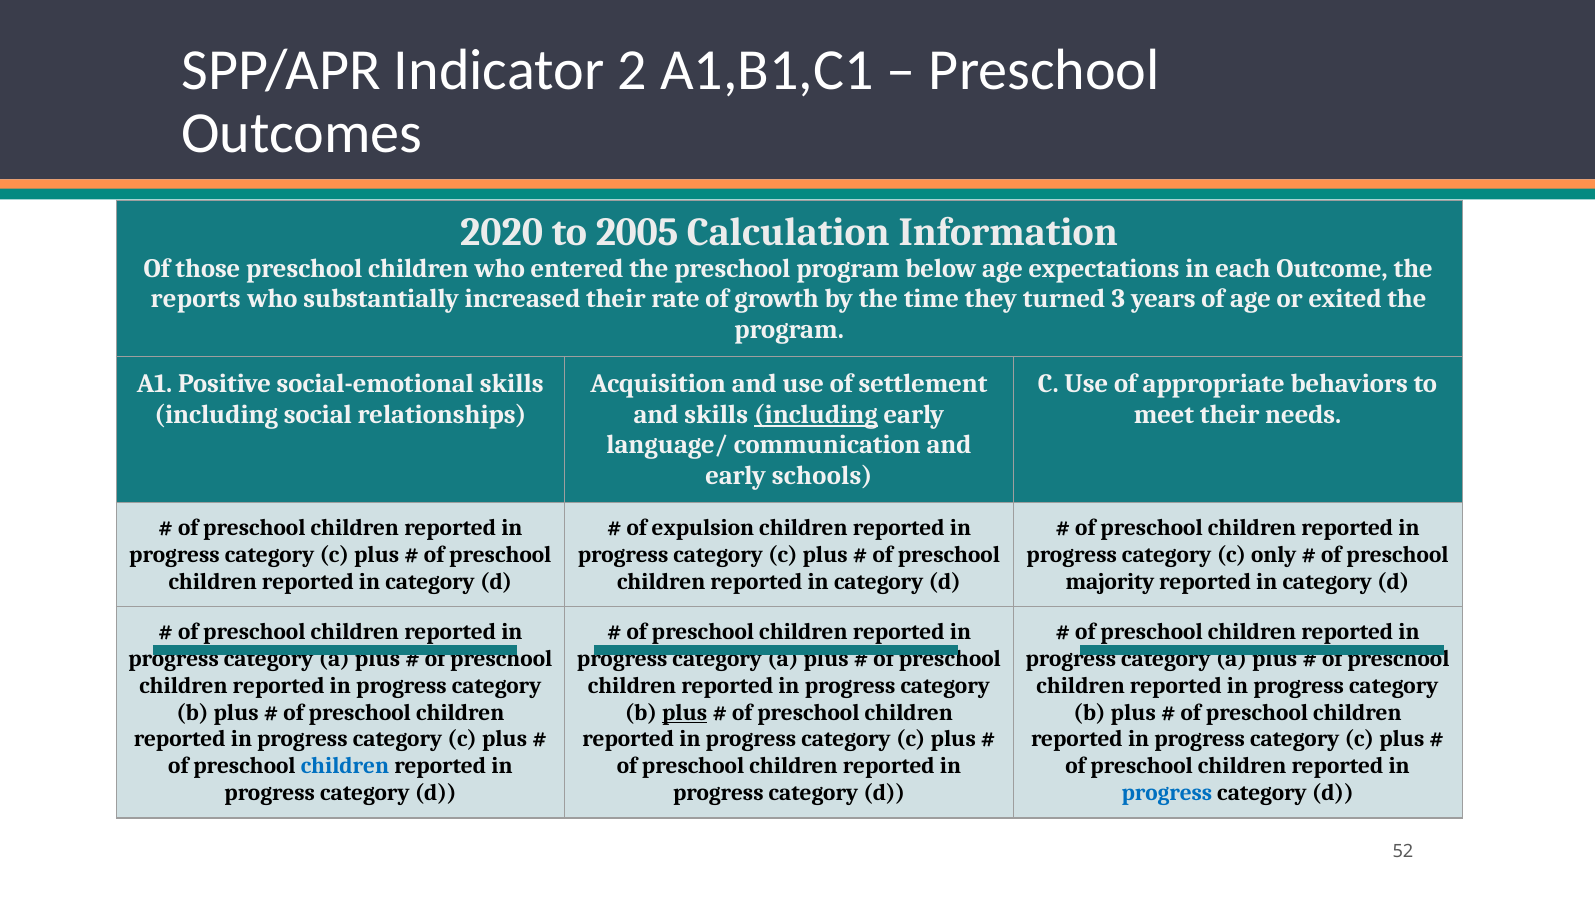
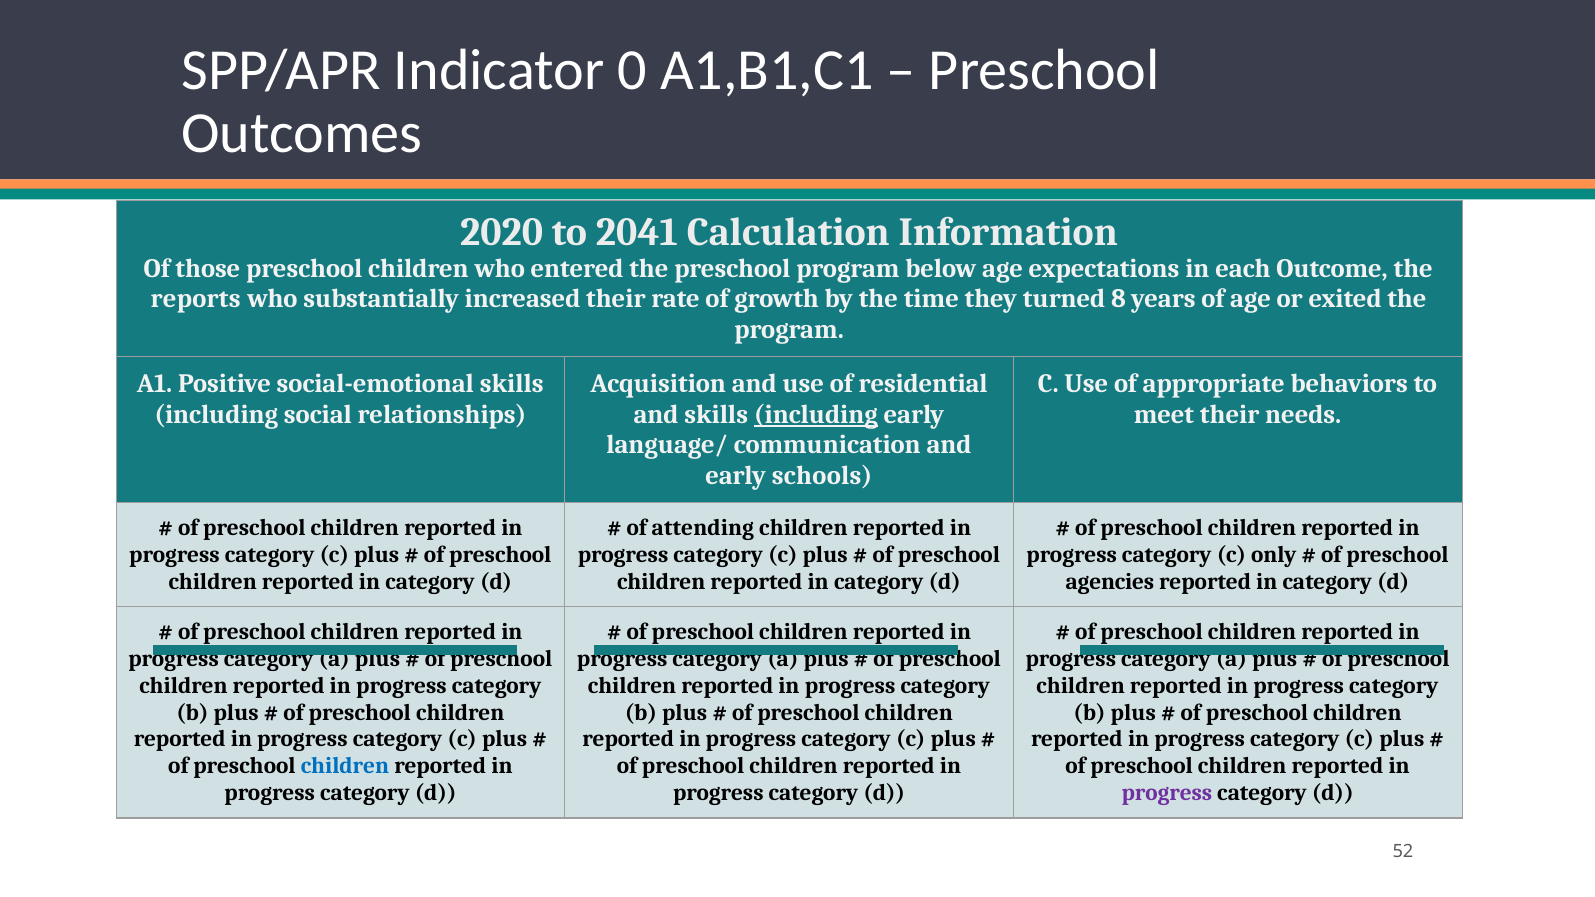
2: 2 -> 0
2005: 2005 -> 2041
3: 3 -> 8
settlement: settlement -> residential
expulsion: expulsion -> attending
majority: majority -> agencies
plus at (685, 712) underline: present -> none
progress at (1167, 793) colour: blue -> purple
